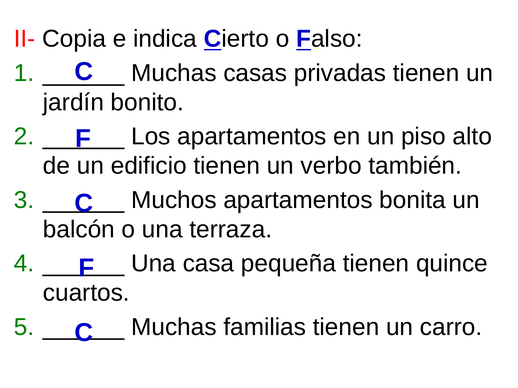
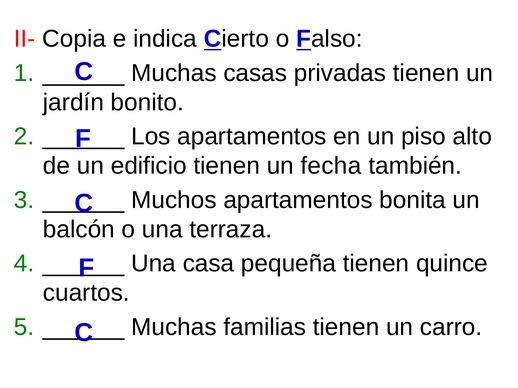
verbo: verbo -> fecha
